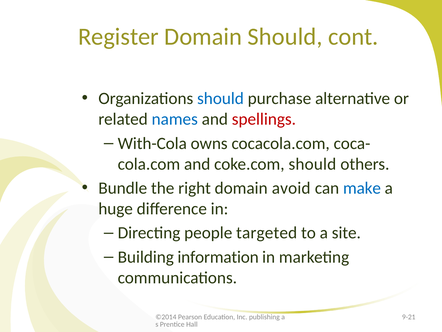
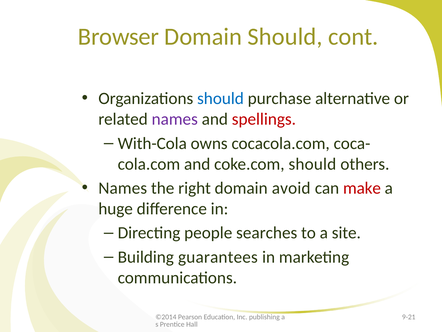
Register: Register -> Browser
names at (175, 119) colour: blue -> purple
Bundle at (123, 188): Bundle -> Names
make colour: blue -> red
targeted: targeted -> searches
information: information -> guarantees
